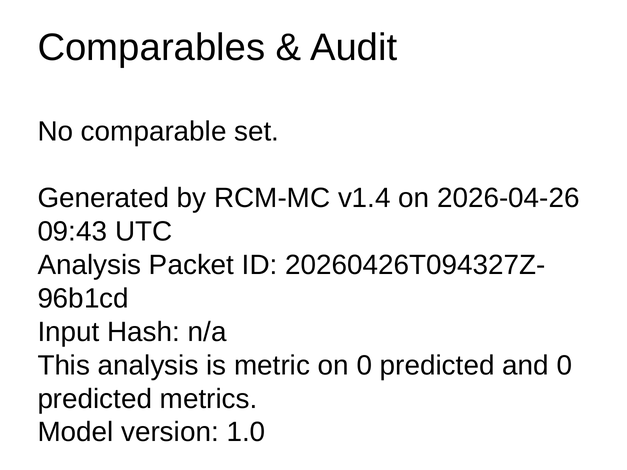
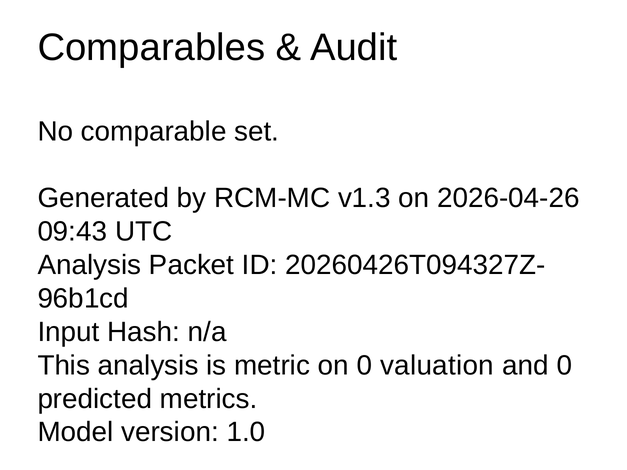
v1.4: v1.4 -> v1.3
on 0 predicted: predicted -> valuation
